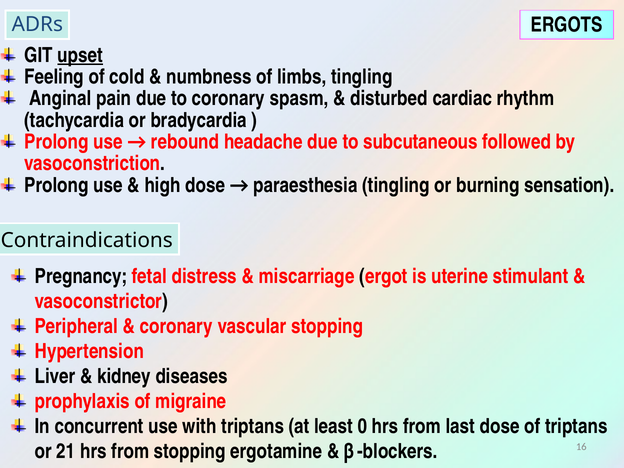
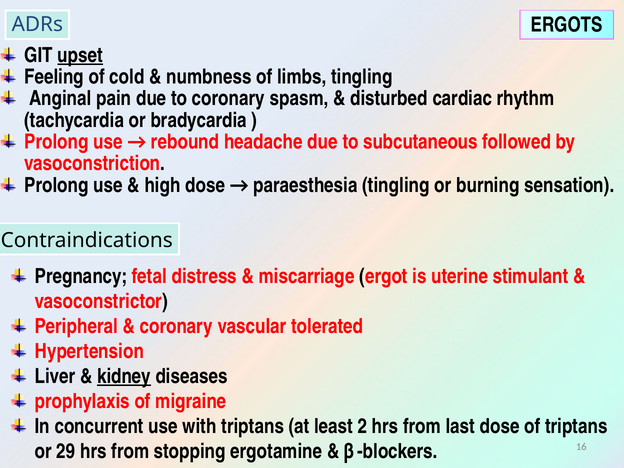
vascular stopping: stopping -> tolerated
kidney underline: none -> present
0: 0 -> 2
21: 21 -> 29
